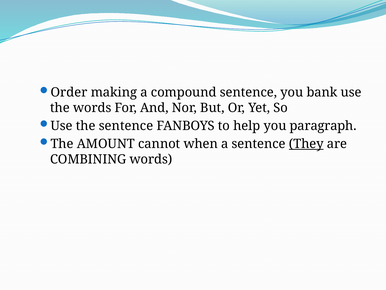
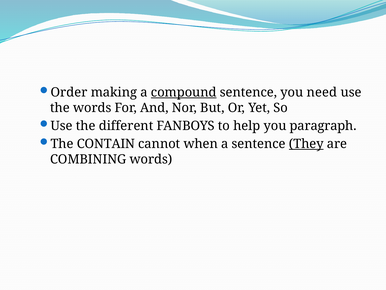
compound underline: none -> present
bank: bank -> need
the sentence: sentence -> different
AMOUNT: AMOUNT -> CONTAIN
